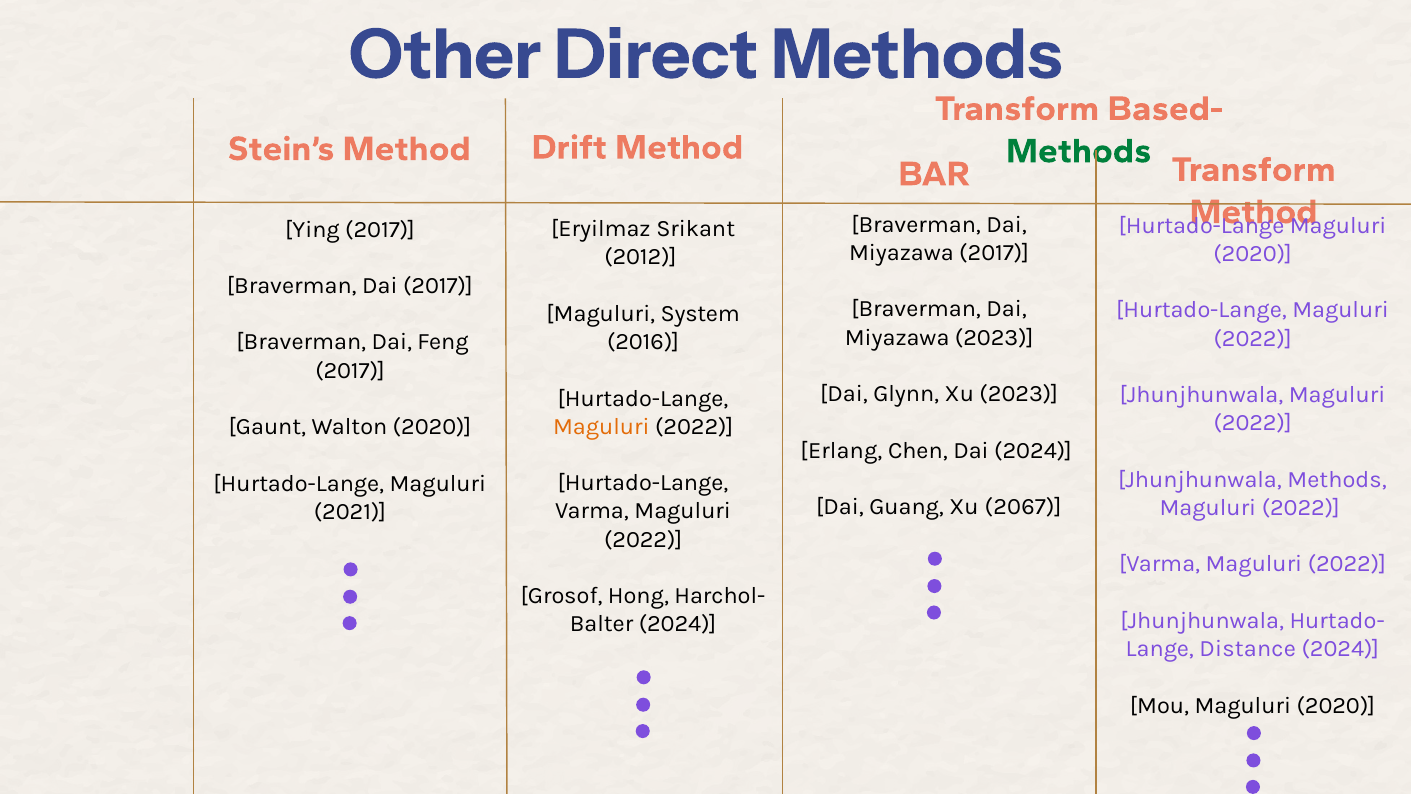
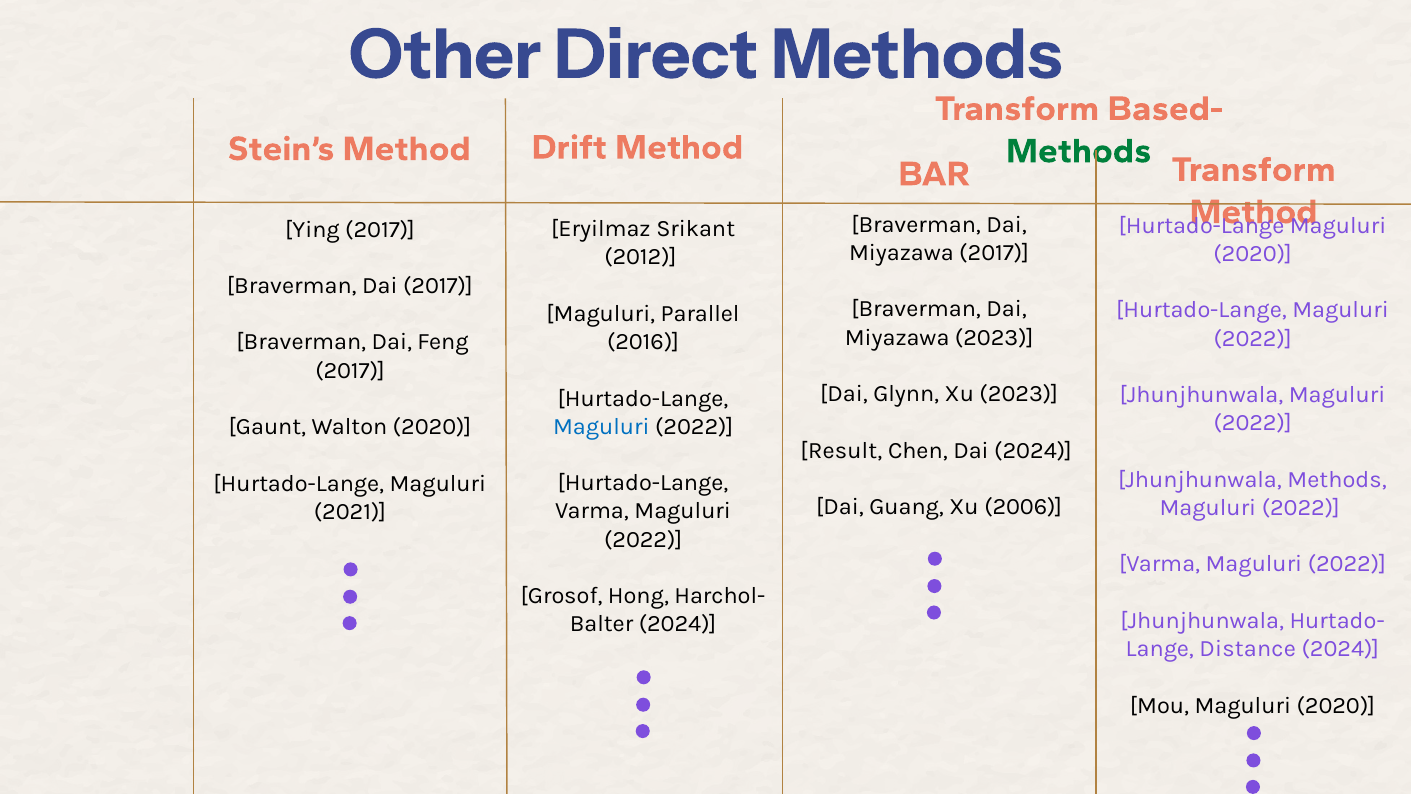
System: System -> Parallel
Maguluri at (601, 426) colour: orange -> blue
Erlang: Erlang -> Result
2067: 2067 -> 2006
